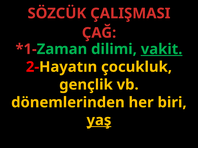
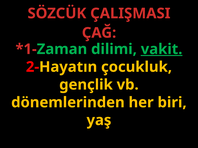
yaş underline: present -> none
